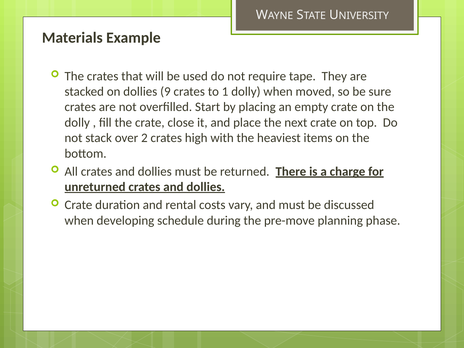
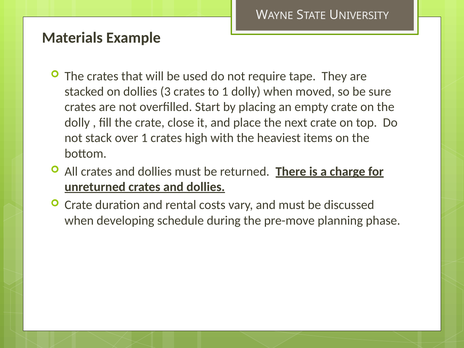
9: 9 -> 3
over 2: 2 -> 1
